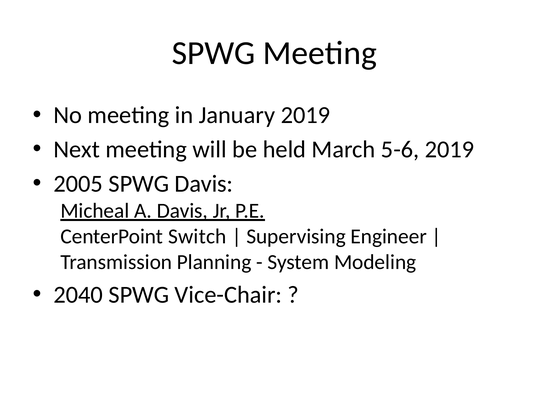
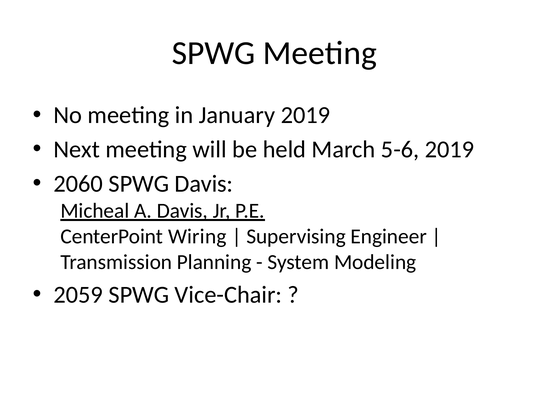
2005: 2005 -> 2060
Switch: Switch -> Wiring
2040: 2040 -> 2059
